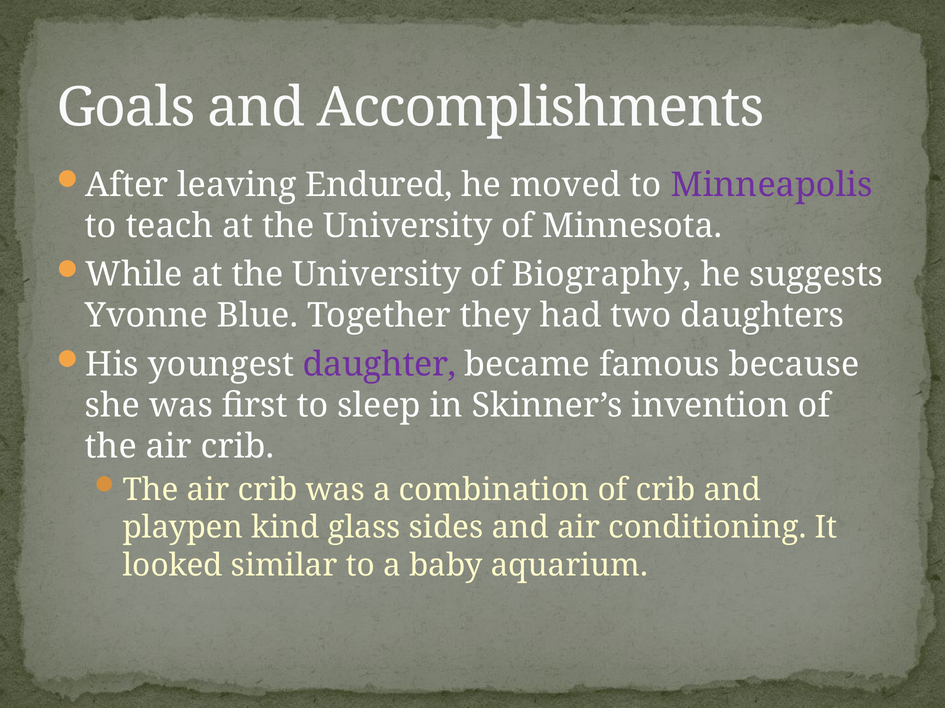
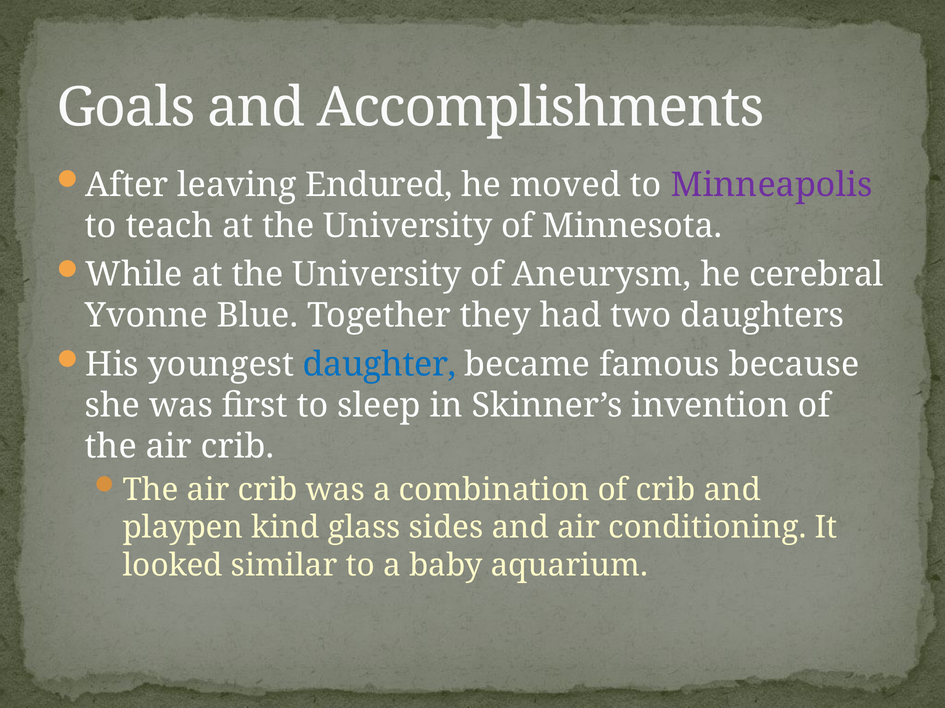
Biography: Biography -> Aneurysm
suggests: suggests -> cerebral
daughter colour: purple -> blue
